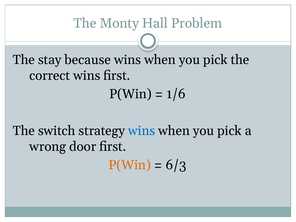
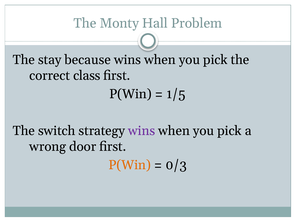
correct wins: wins -> class
1/6: 1/6 -> 1/5
wins at (142, 131) colour: blue -> purple
6/3: 6/3 -> 0/3
